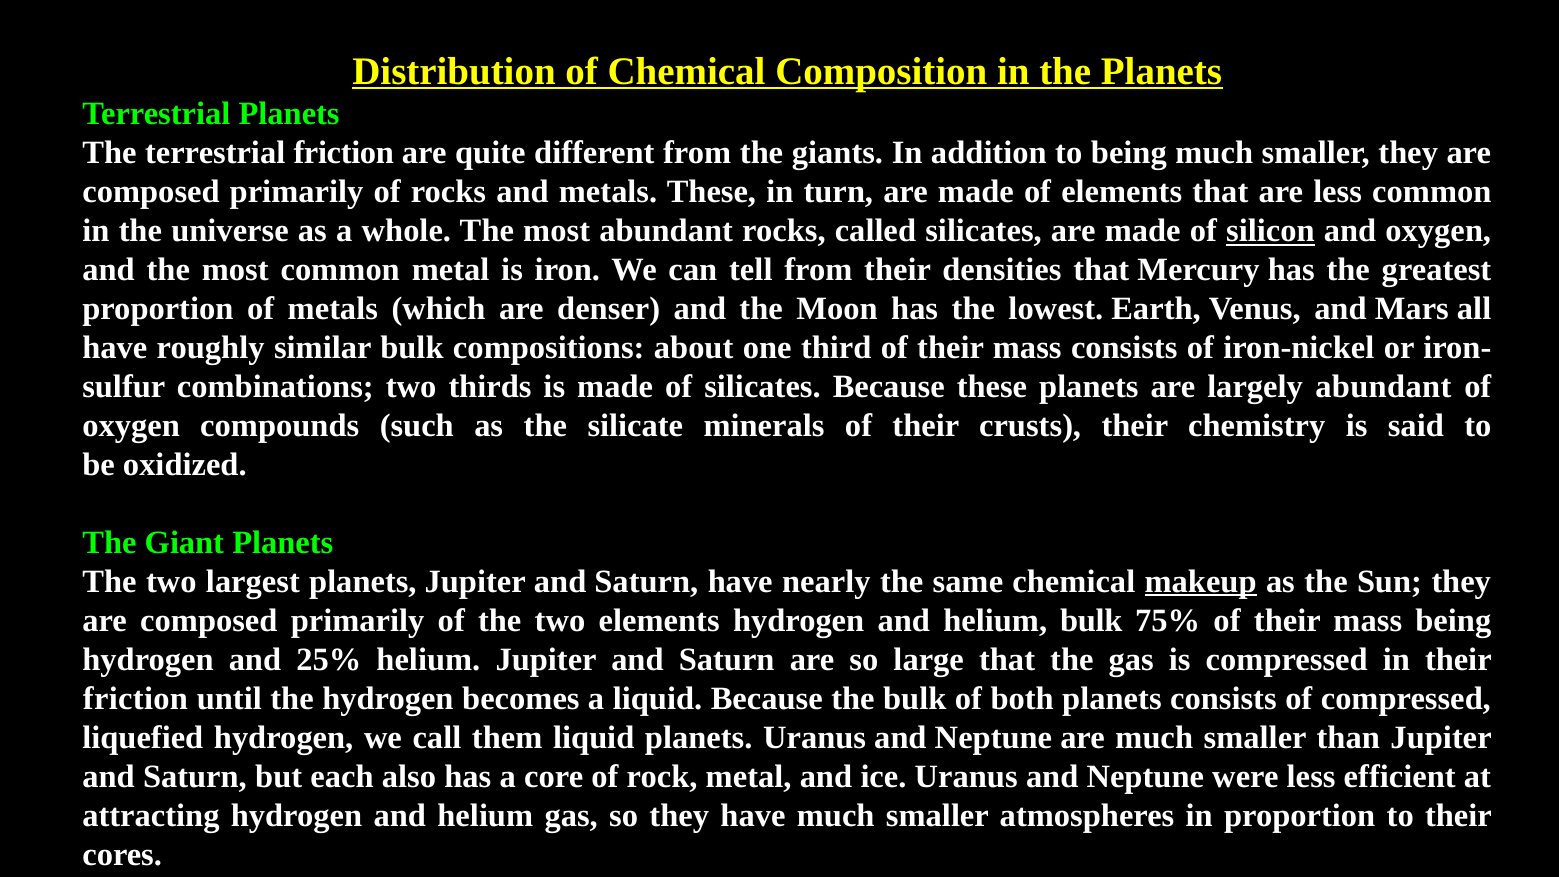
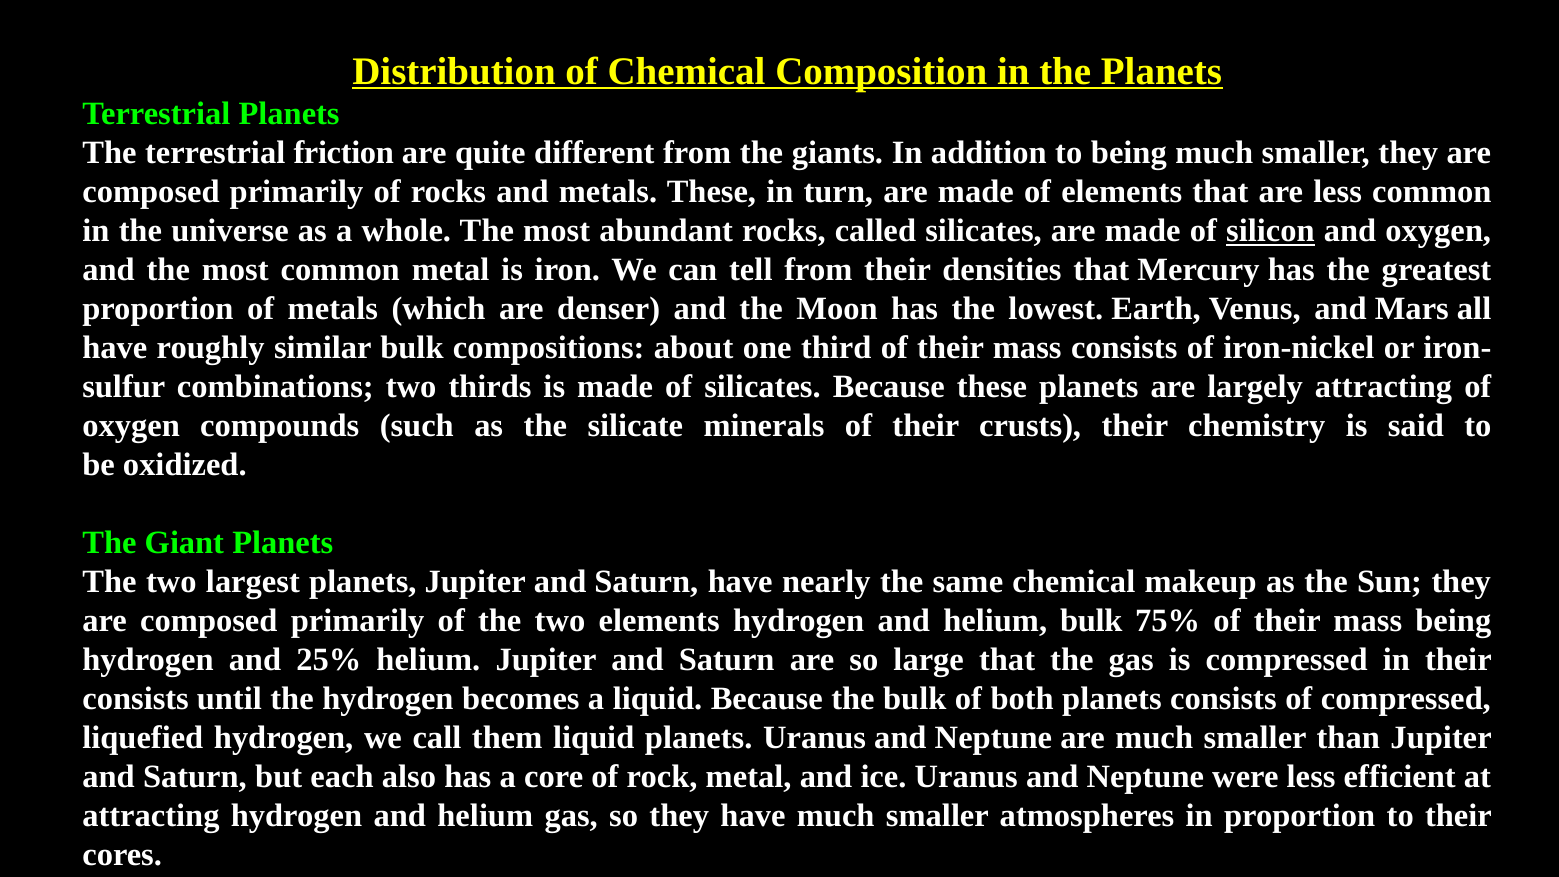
largely abundant: abundant -> attracting
makeup underline: present -> none
friction at (135, 698): friction -> consists
